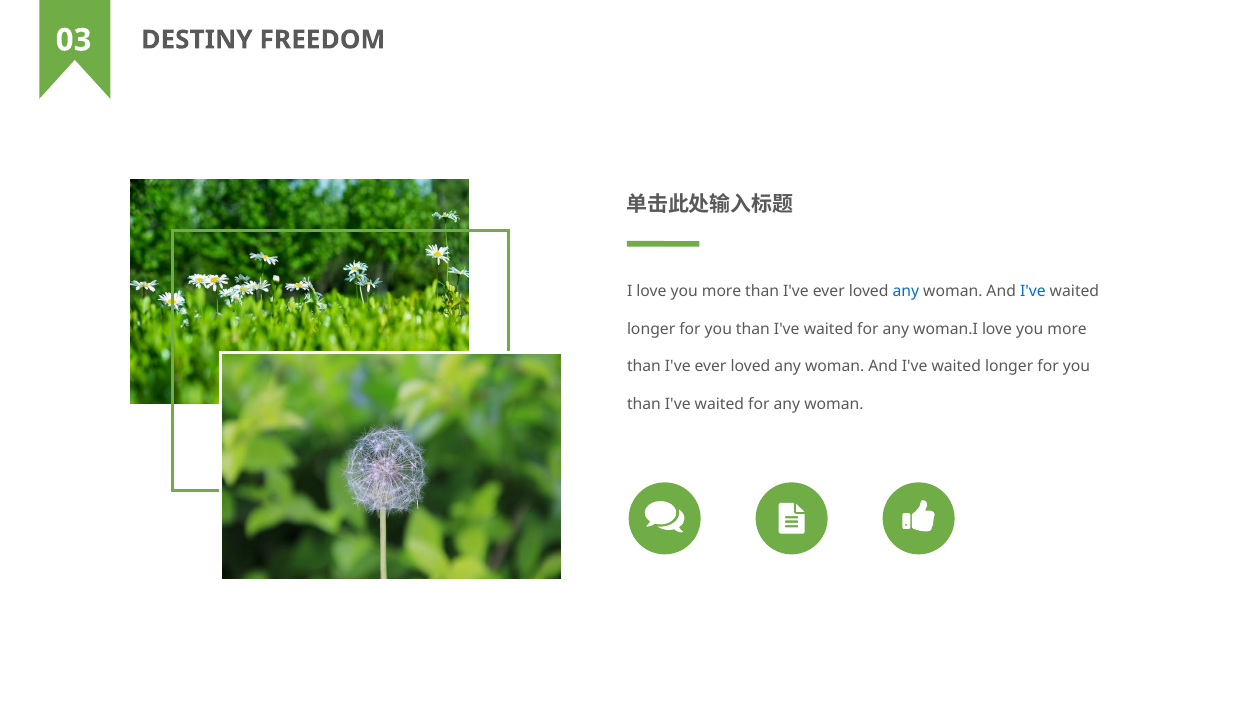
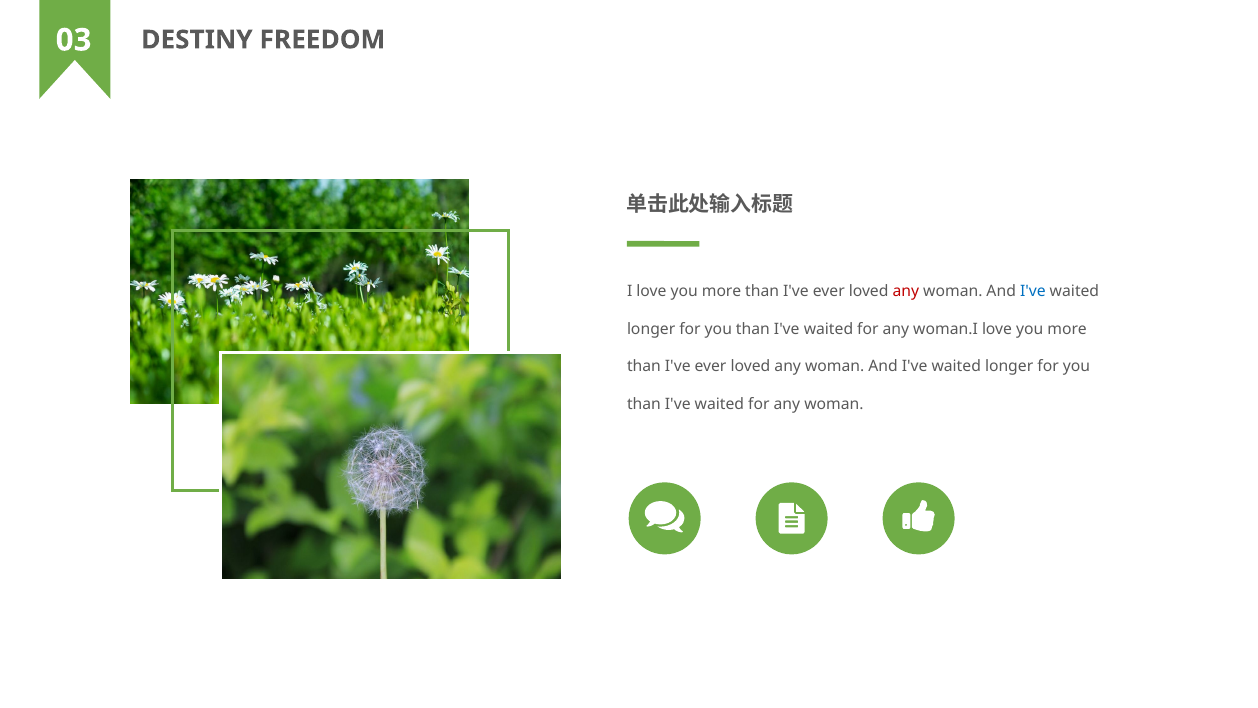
any at (906, 291) colour: blue -> red
